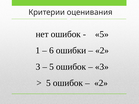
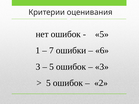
6: 6 -> 7
2 at (102, 51): 2 -> 6
